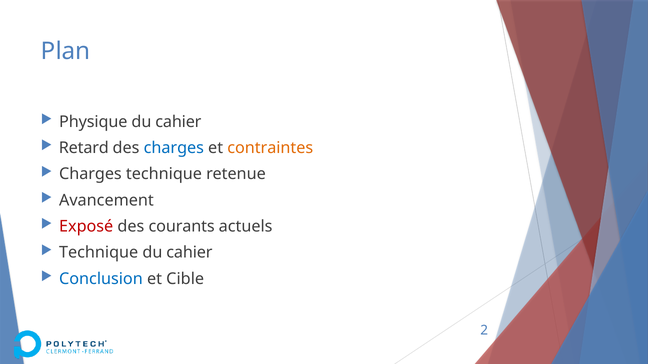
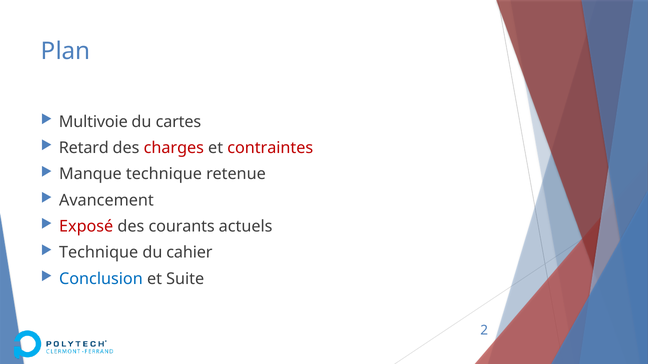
Physique: Physique -> Multivoie
cahier at (178, 122): cahier -> cartes
charges at (174, 148) colour: blue -> red
contraintes colour: orange -> red
Charges at (90, 174): Charges -> Manque
Cible: Cible -> Suite
